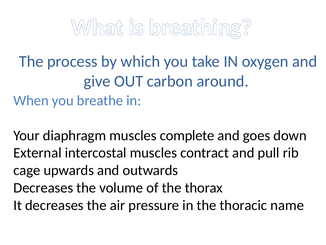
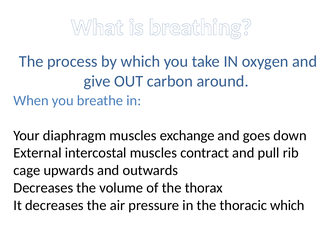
complete: complete -> exchange
thoracic name: name -> which
